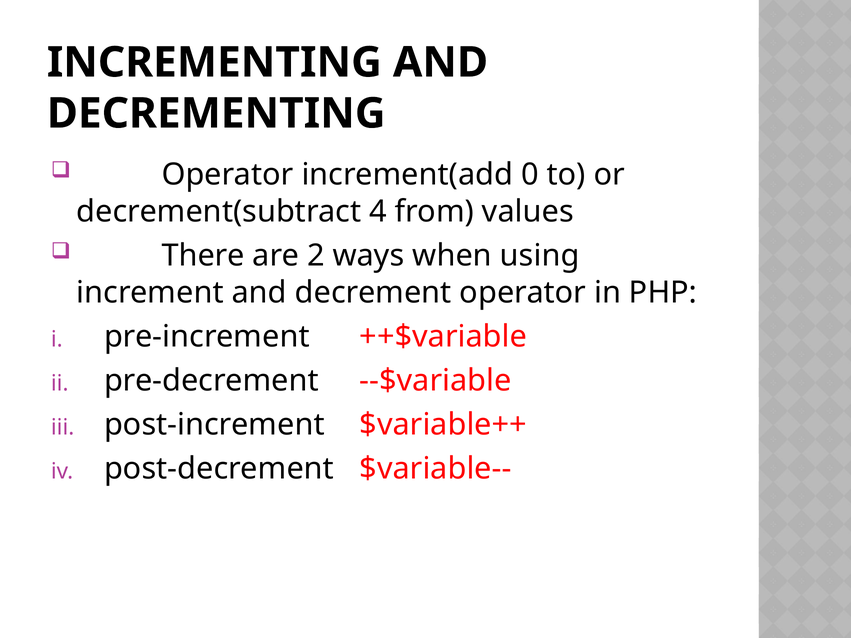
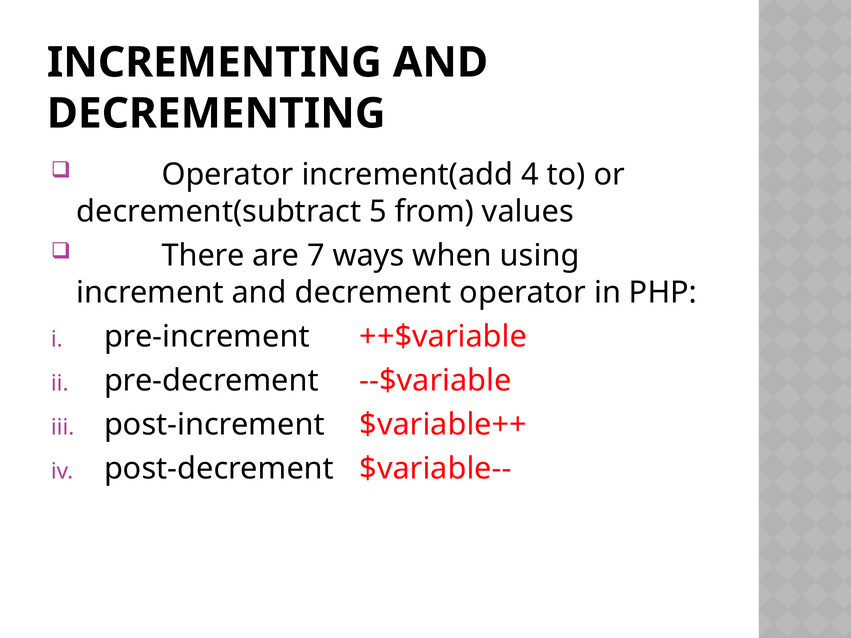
0: 0 -> 4
4: 4 -> 5
2: 2 -> 7
